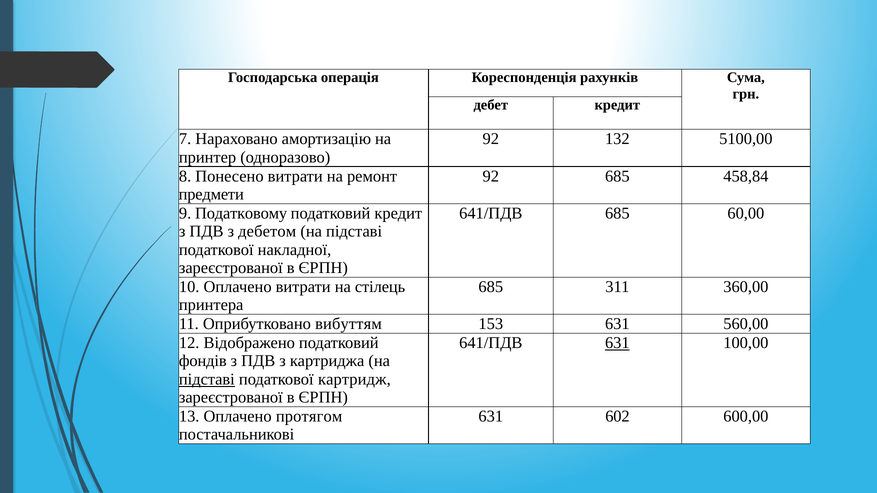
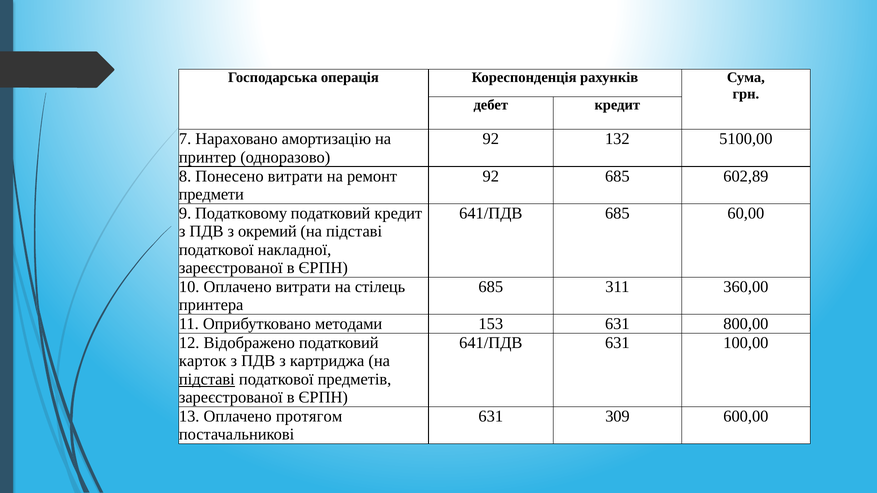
458,84: 458,84 -> 602,89
дебетом: дебетом -> окремий
вибуттям: вибуттям -> методами
560,00: 560,00 -> 800,00
631 at (617, 343) underline: present -> none
фондів: фондів -> карток
картридж: картридж -> предметів
602: 602 -> 309
